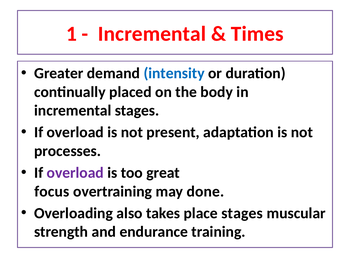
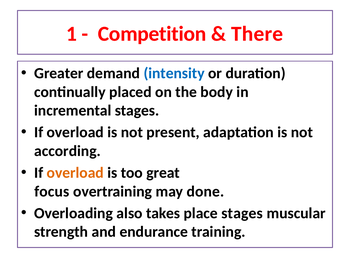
Incremental at (152, 34): Incremental -> Competition
Times: Times -> There
processes: processes -> according
overload at (75, 173) colour: purple -> orange
